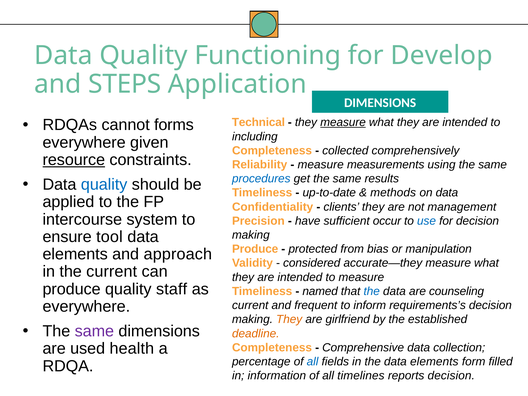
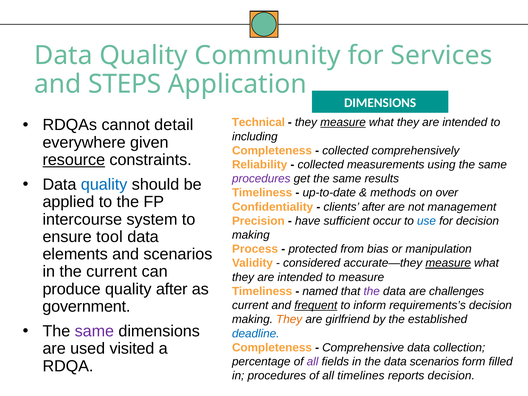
Functioning: Functioning -> Community
Develop: Develop -> Services
forms: forms -> detail
measure at (321, 165): measure -> collected
procedures at (261, 179) colour: blue -> purple
on data: data -> over
clients they: they -> after
Produce at (255, 249): Produce -> Process
and approach: approach -> scenarios
measure at (448, 263) underline: none -> present
quality staff: staff -> after
the at (372, 291) colour: blue -> purple
counseling: counseling -> challenges
everywhere at (86, 306): everywhere -> government
frequent underline: none -> present
deadline colour: orange -> blue
health: health -> visited
all at (313, 362) colour: blue -> purple
the data elements: elements -> scenarios
in information: information -> procedures
